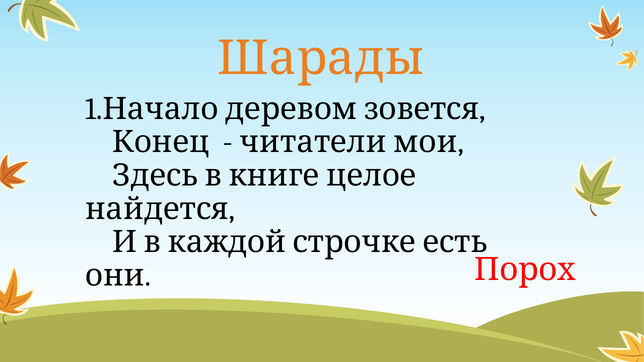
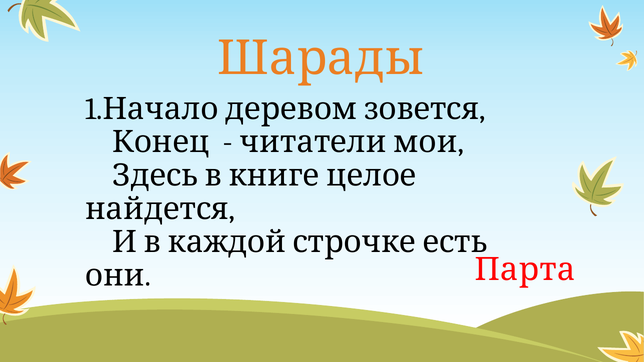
Порох: Порох -> Парта
